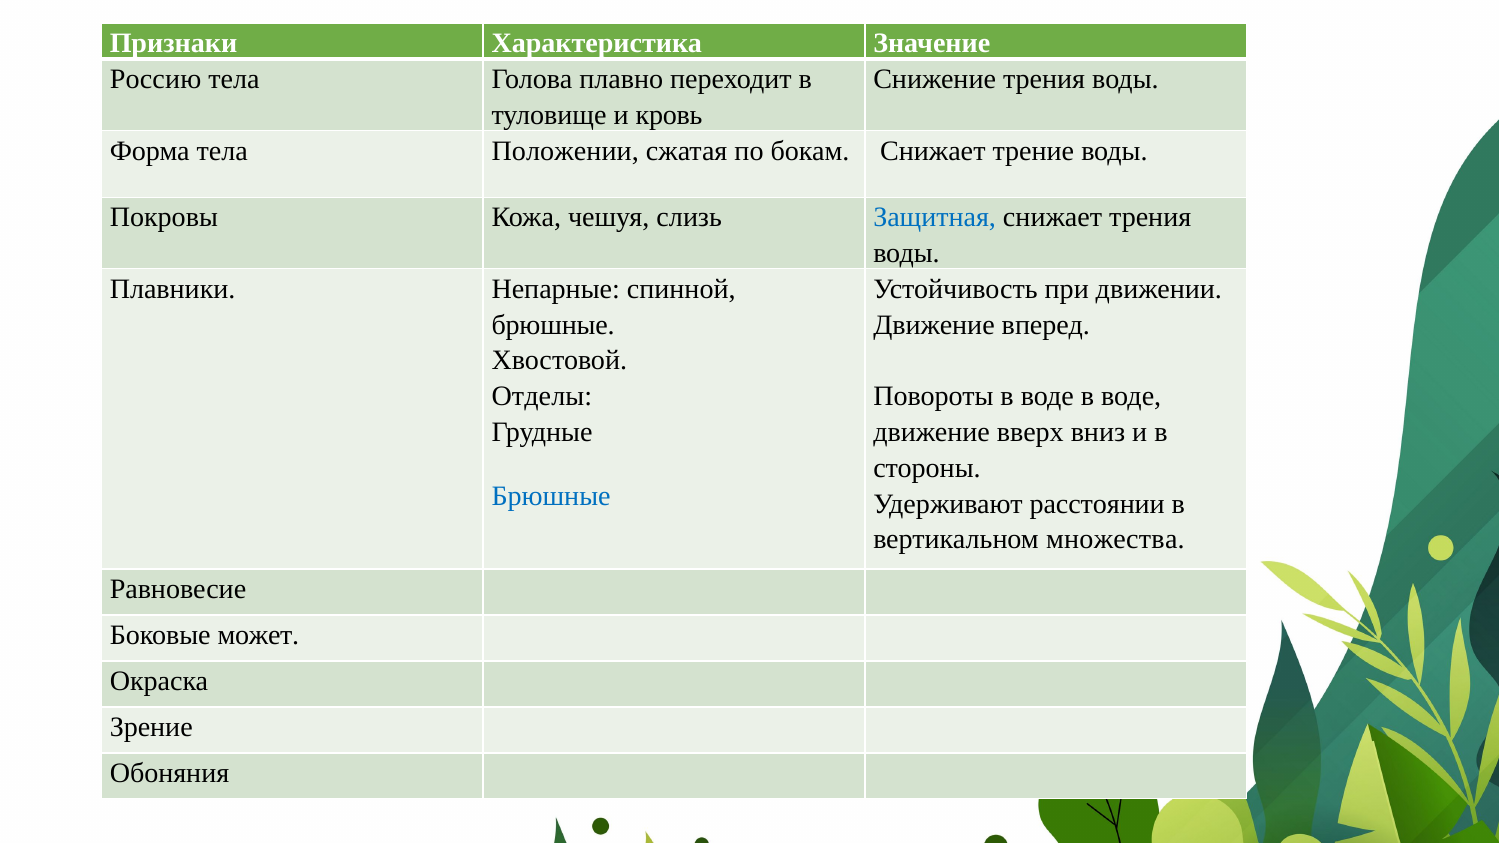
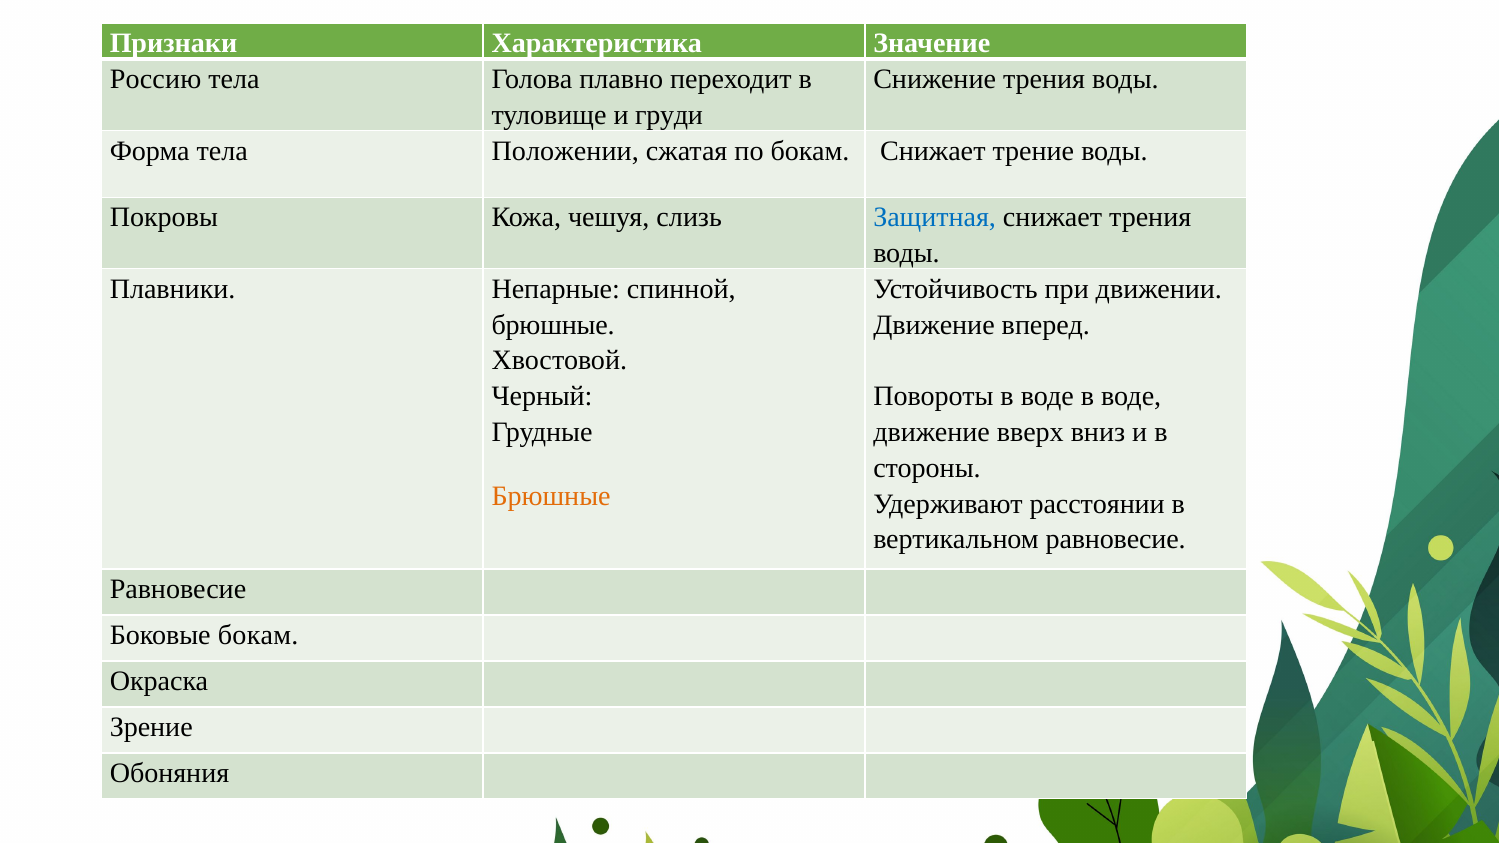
кровь: кровь -> груди
Отделы: Отделы -> Черный
Брюшные at (551, 496) colour: blue -> orange
вертикальном множества: множества -> равновесие
Боковые может: может -> бокам
